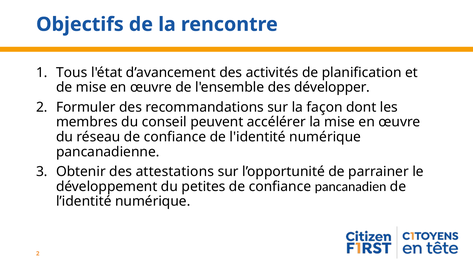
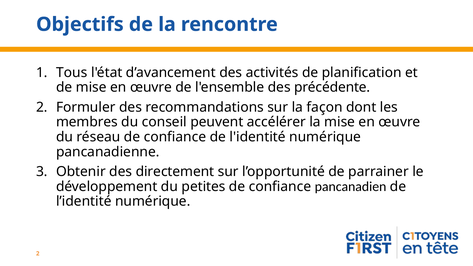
développer: développer -> précédente
attestations: attestations -> directement
